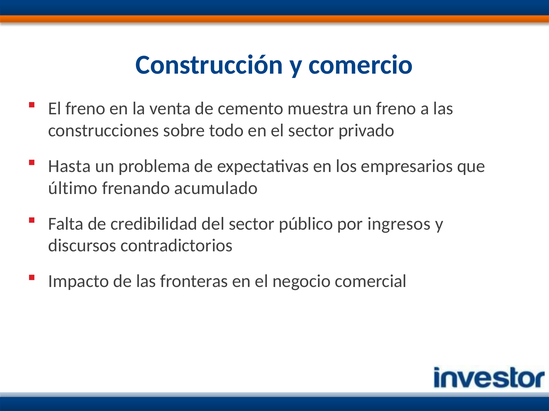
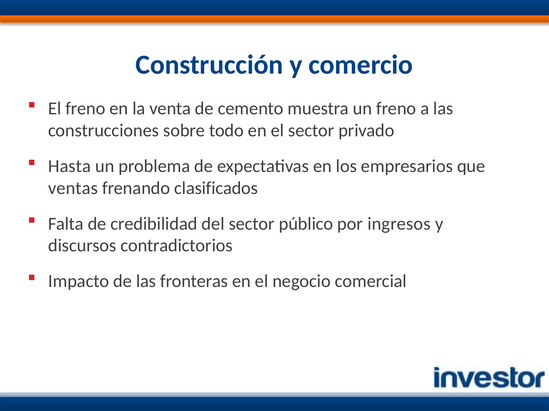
último: último -> ventas
acumulado: acumulado -> clasificados
